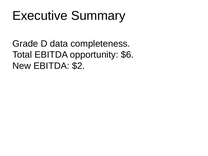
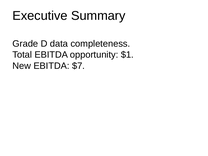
$6: $6 -> $1
$2: $2 -> $7
